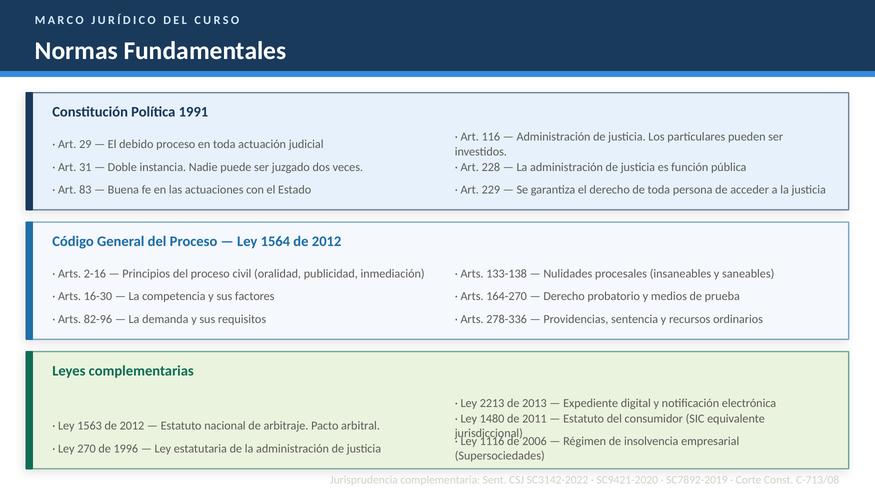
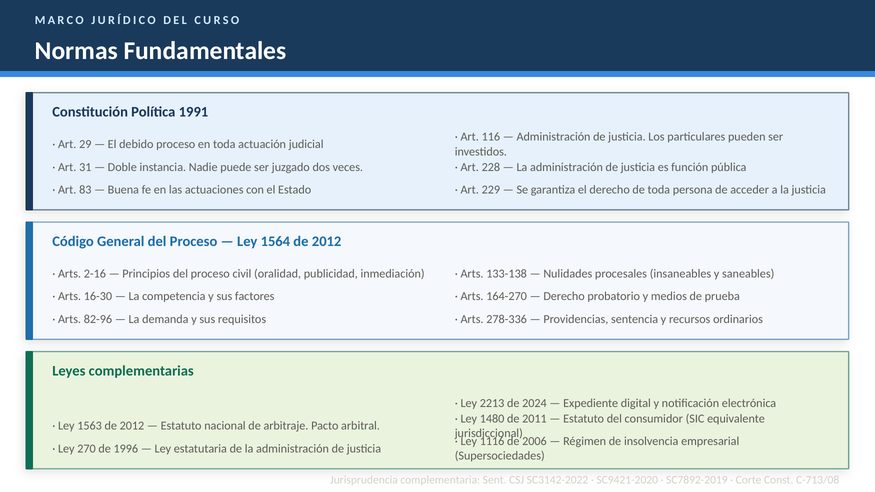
2013: 2013 -> 2024
